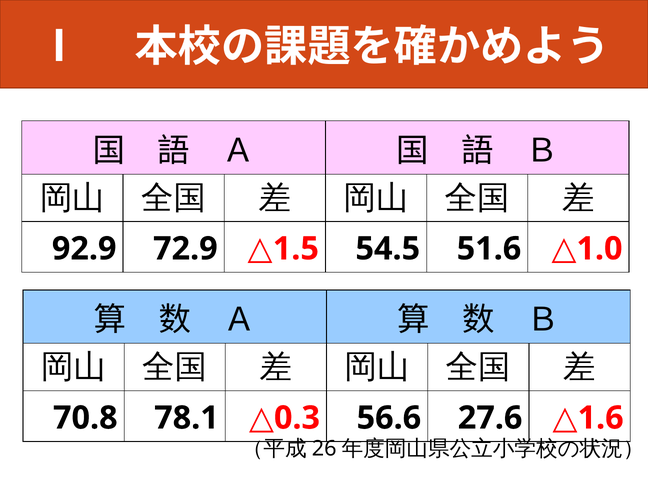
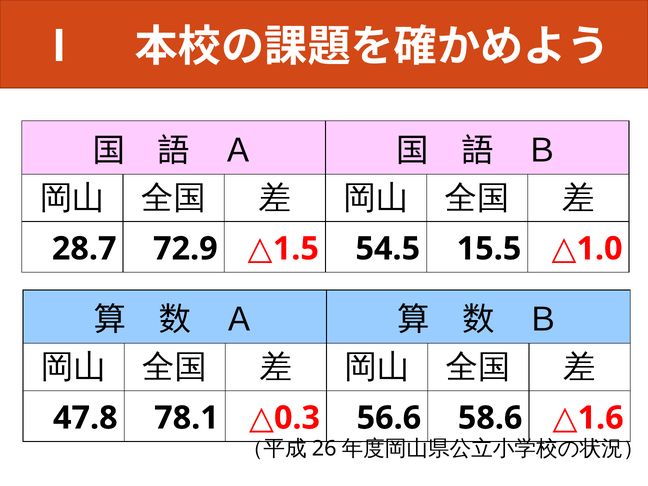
92.9: 92.9 -> 28.7
51.6: 51.6 -> 15.5
70.8: 70.8 -> 47.8
27.6: 27.6 -> 58.6
